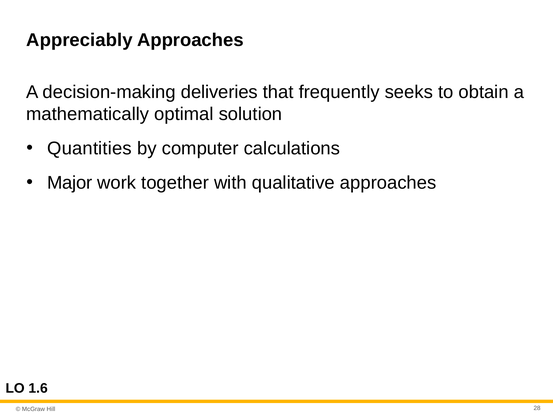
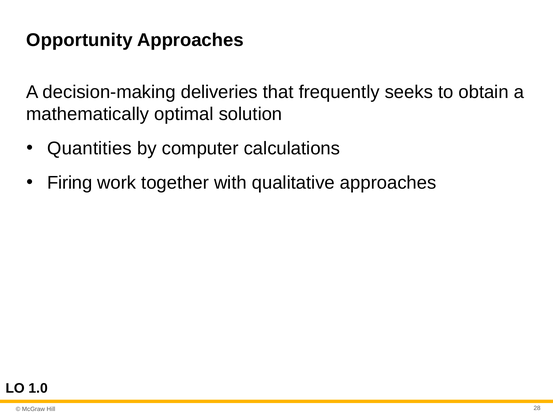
Appreciably: Appreciably -> Opportunity
Major: Major -> Firing
1.6: 1.6 -> 1.0
